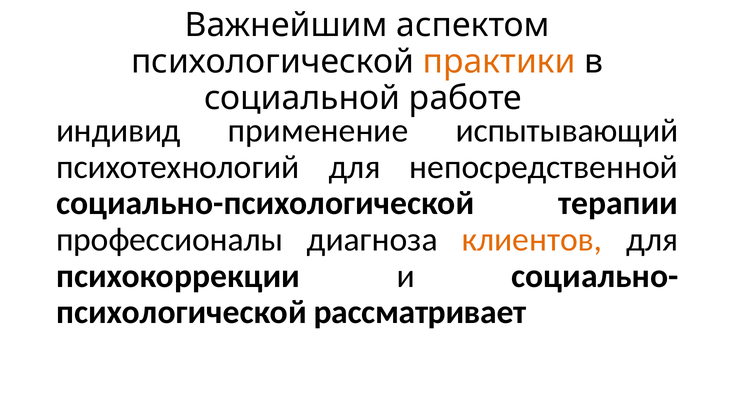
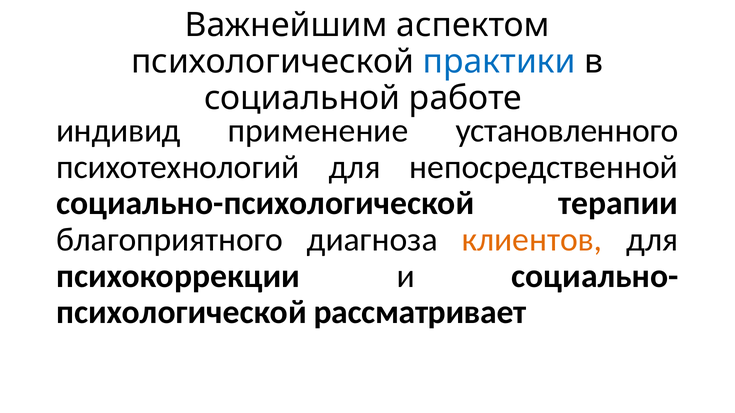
практики colour: orange -> blue
испытывающий: испытывающий -> установленного
профессионалы: профессионалы -> благоприятного
